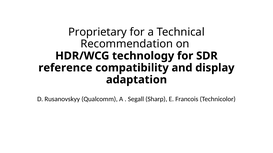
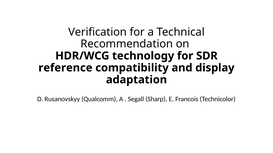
Proprietary: Proprietary -> Verification
